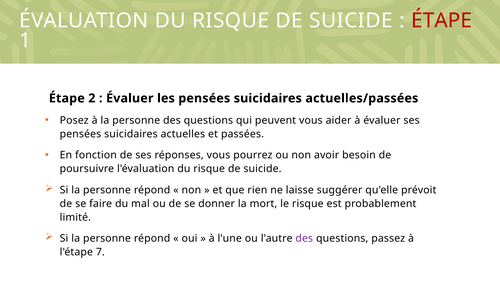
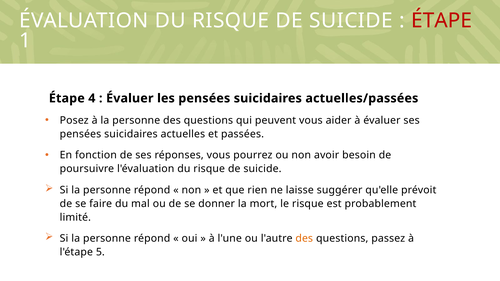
2: 2 -> 4
des at (304, 239) colour: purple -> orange
7: 7 -> 5
